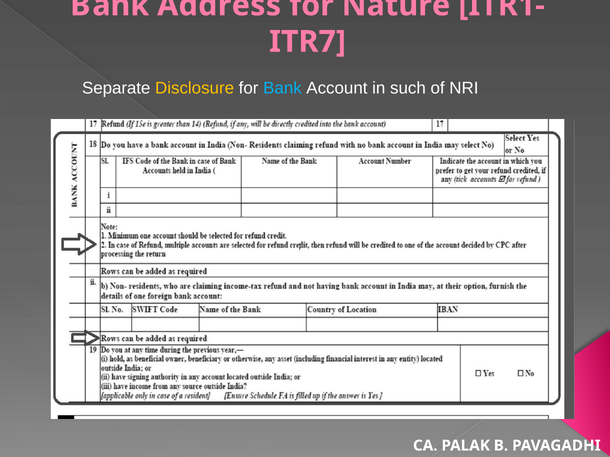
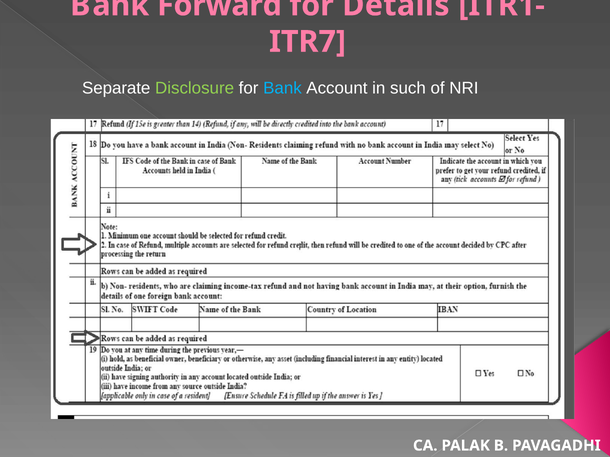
Address: Address -> Forward
Nature: Nature -> Details
Disclosure colour: yellow -> light green
